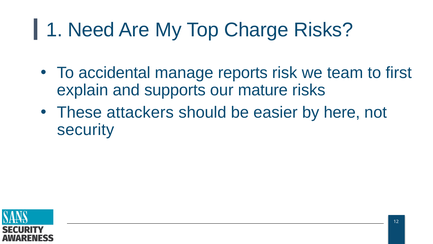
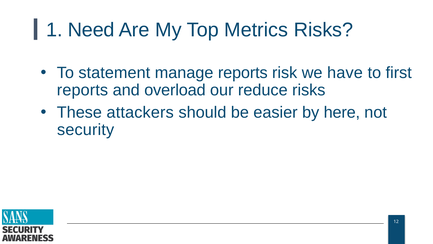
Charge: Charge -> Metrics
accidental: accidental -> statement
team: team -> have
explain at (83, 90): explain -> reports
supports: supports -> overload
mature: mature -> reduce
